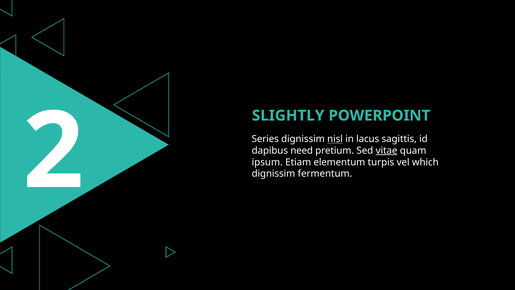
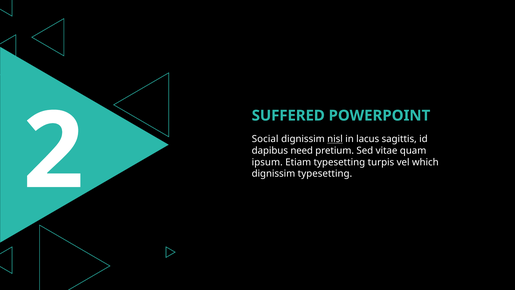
SLIGHTLY: SLIGHTLY -> SUFFERED
Series: Series -> Social
vitae underline: present -> none
Etiam elementum: elementum -> typesetting
dignissim fermentum: fermentum -> typesetting
